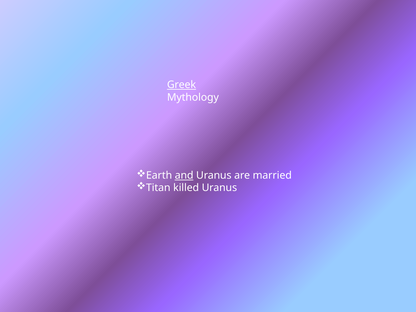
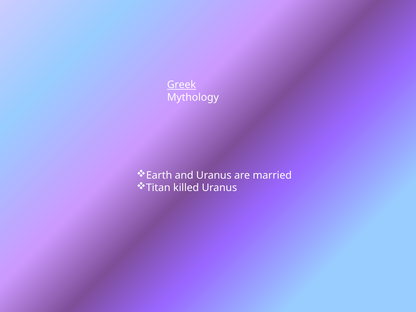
and underline: present -> none
